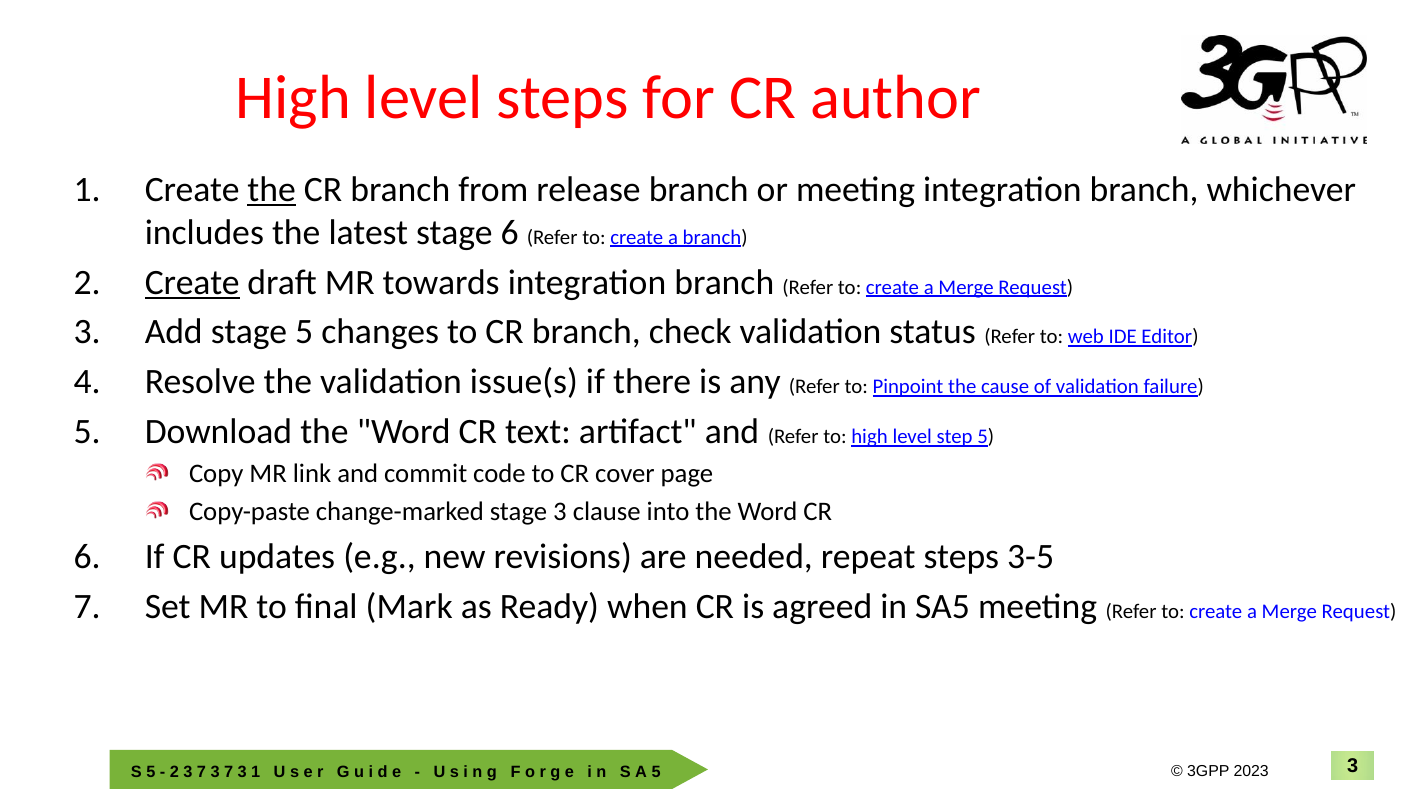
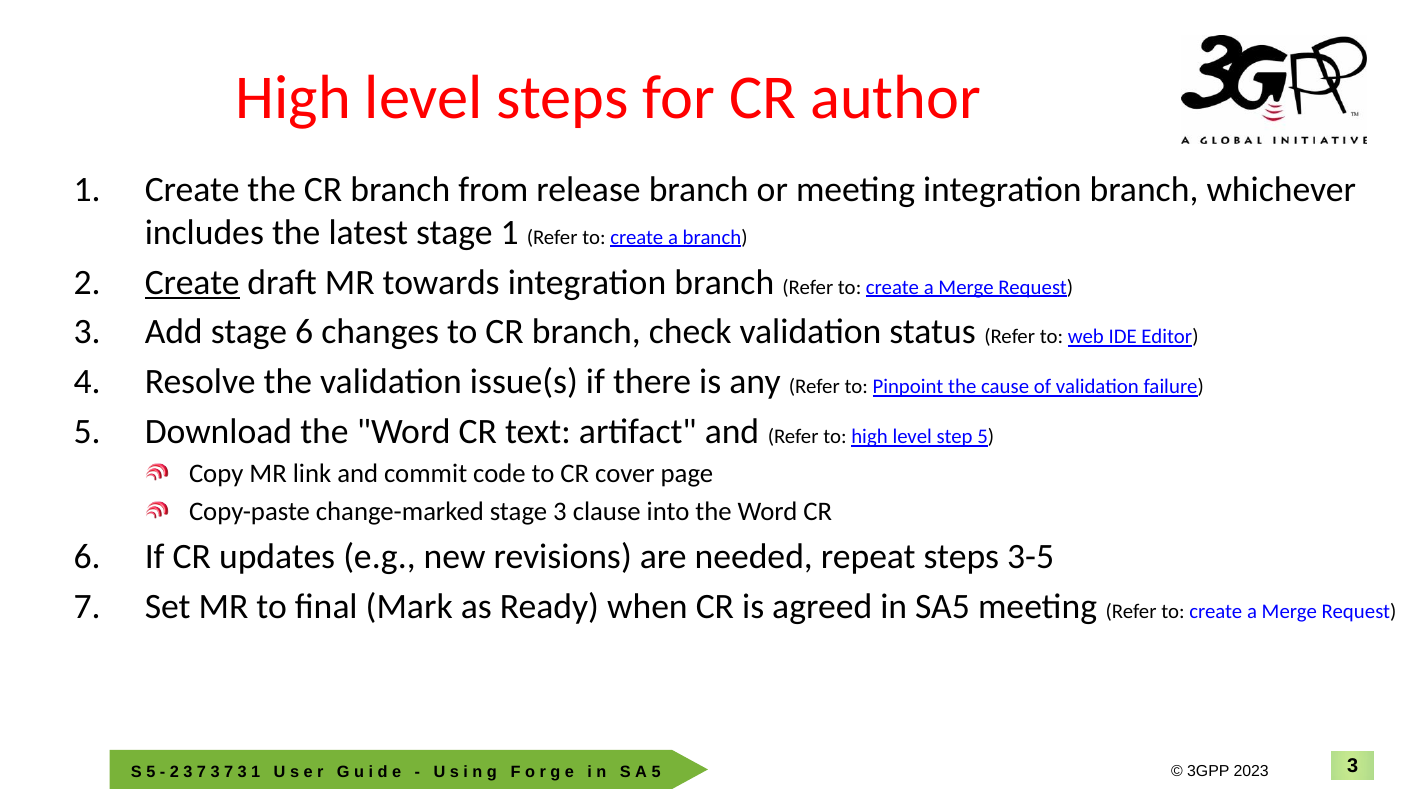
the at (272, 190) underline: present -> none
stage 6: 6 -> 1
stage 5: 5 -> 6
